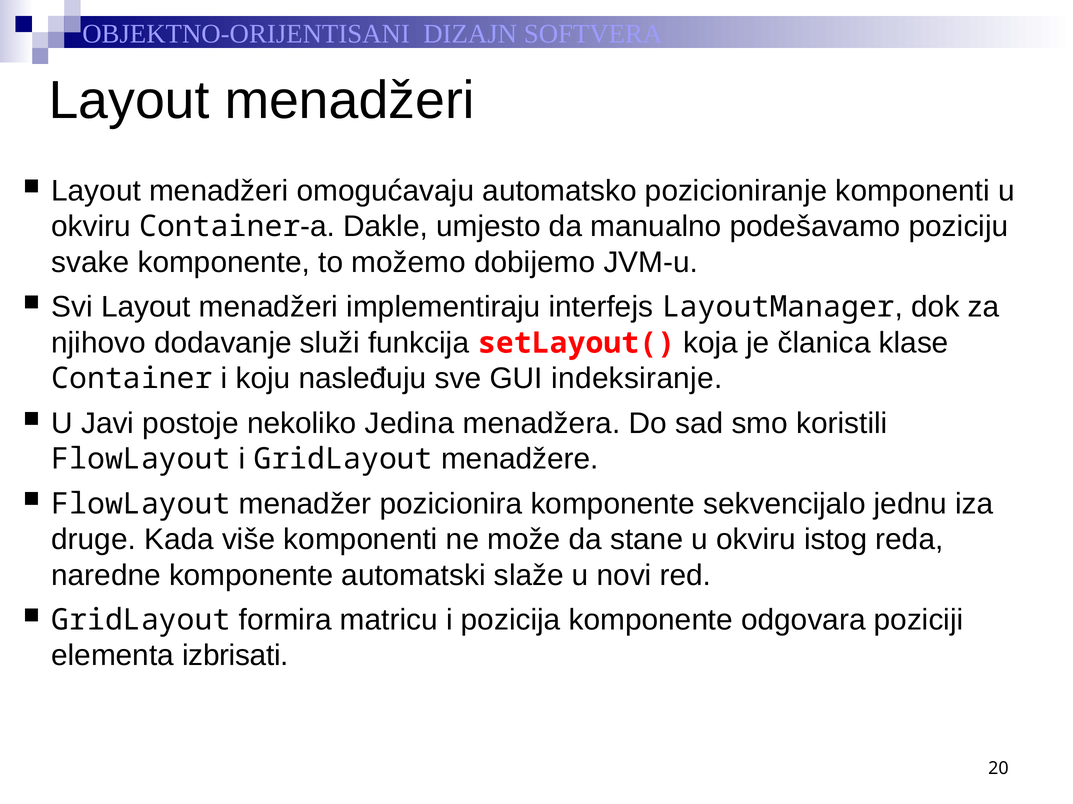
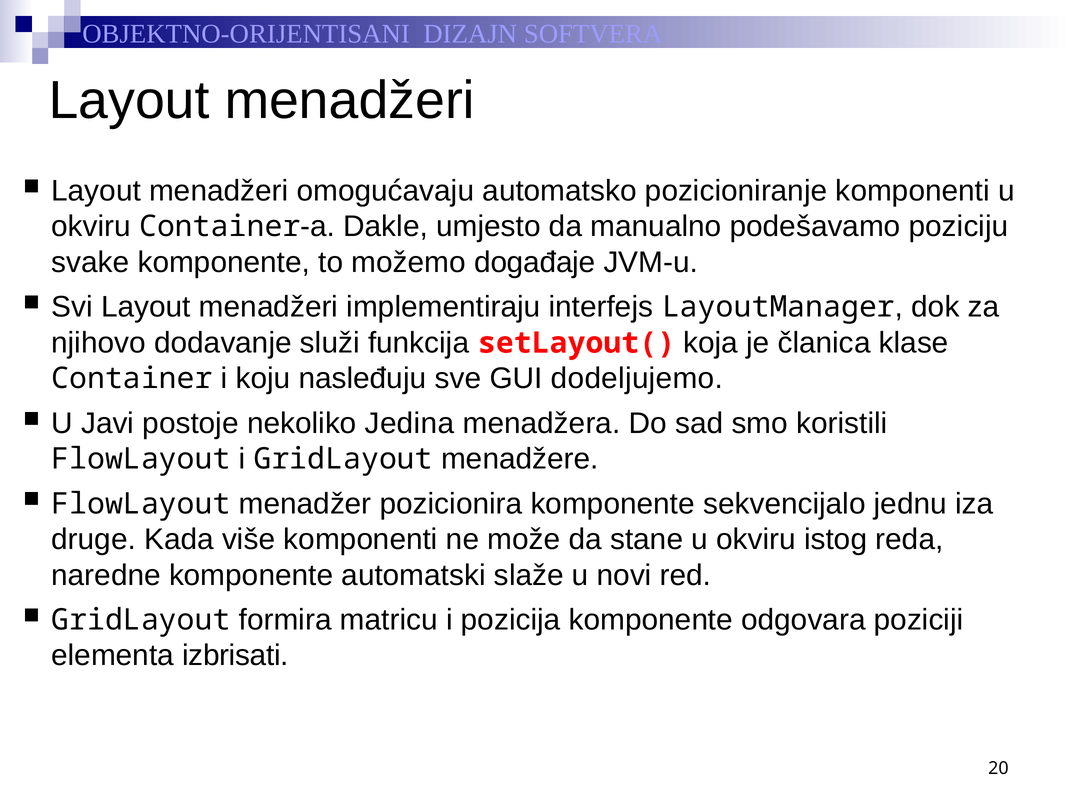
dobijemo: dobijemo -> događaje
indeksiranje: indeksiranje -> dodeljujemo
